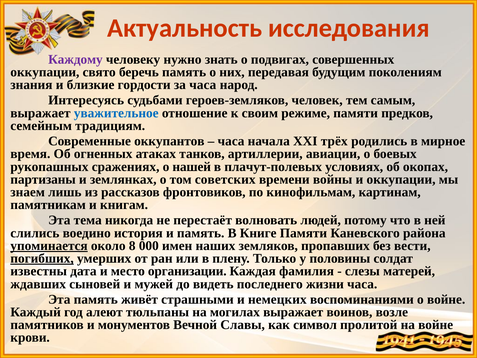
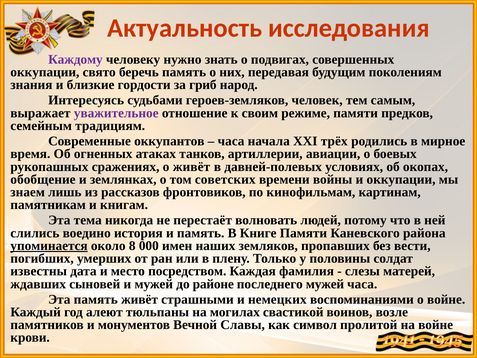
за часа: часа -> гриб
уважительное colour: blue -> purple
о нашей: нашей -> живёт
плачут-полевых: плачут-полевых -> давней-полевых
партизаны: партизаны -> обобщение
погибших underline: present -> none
организации: организации -> посредством
видеть: видеть -> районе
последнего жизни: жизни -> мужей
могилах выражает: выражает -> свастикой
